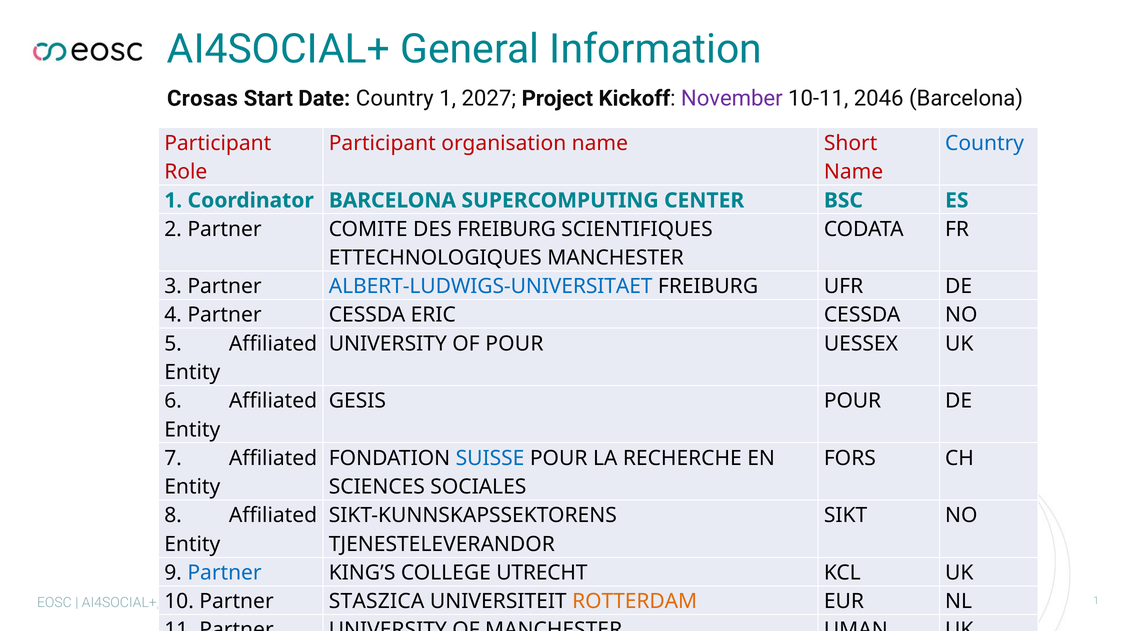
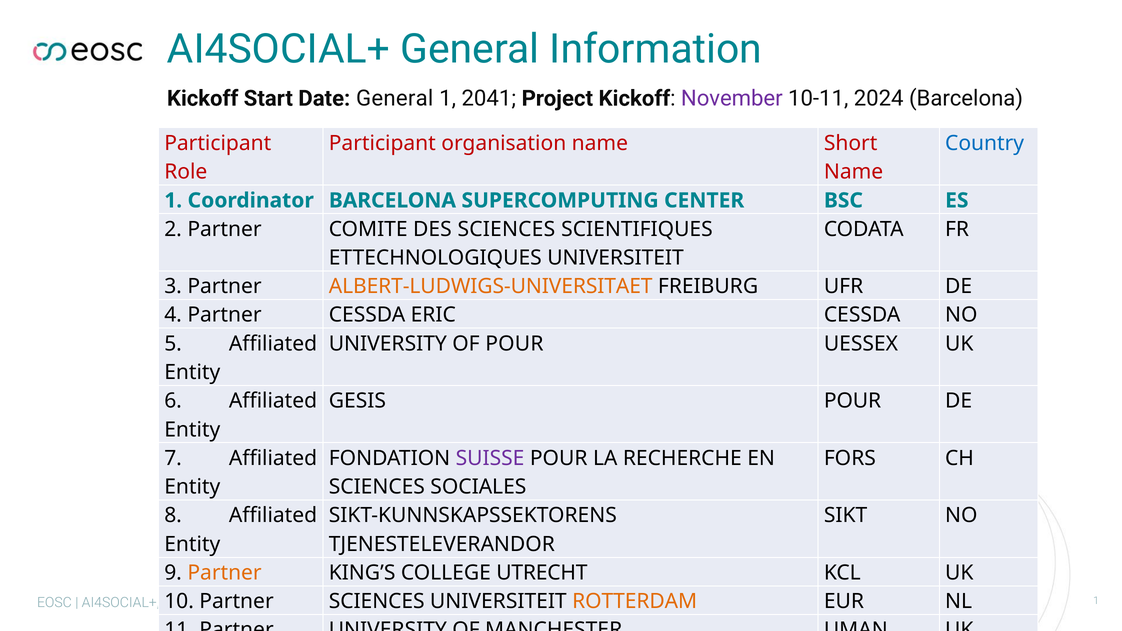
Crosas at (202, 98): Crosas -> Kickoff
Date Country: Country -> General
2027: 2027 -> 2041
2046: 2046 -> 2024
DES FREIBURG: FREIBURG -> SCIENCES
ETTECHNOLOGIQUES MANCHESTER: MANCHESTER -> UNIVERSITEIT
ALBERT-LUDWIGS-UNIVERSITAET colour: blue -> orange
SUISSE colour: blue -> purple
Partner at (225, 573) colour: blue -> orange
STASZICA at (377, 602): STASZICA -> SCIENCES
